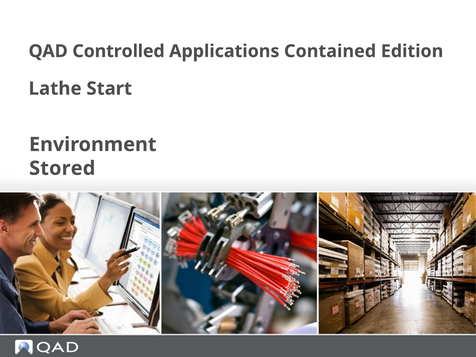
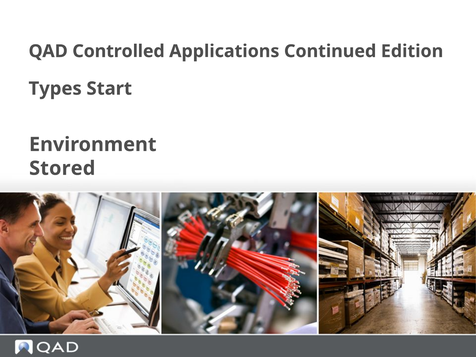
Contained: Contained -> Continued
Lathe: Lathe -> Types
